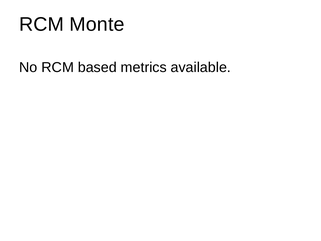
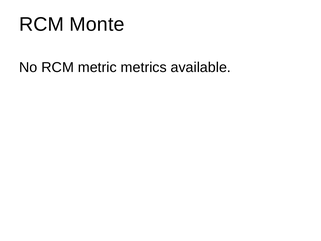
based: based -> metric
